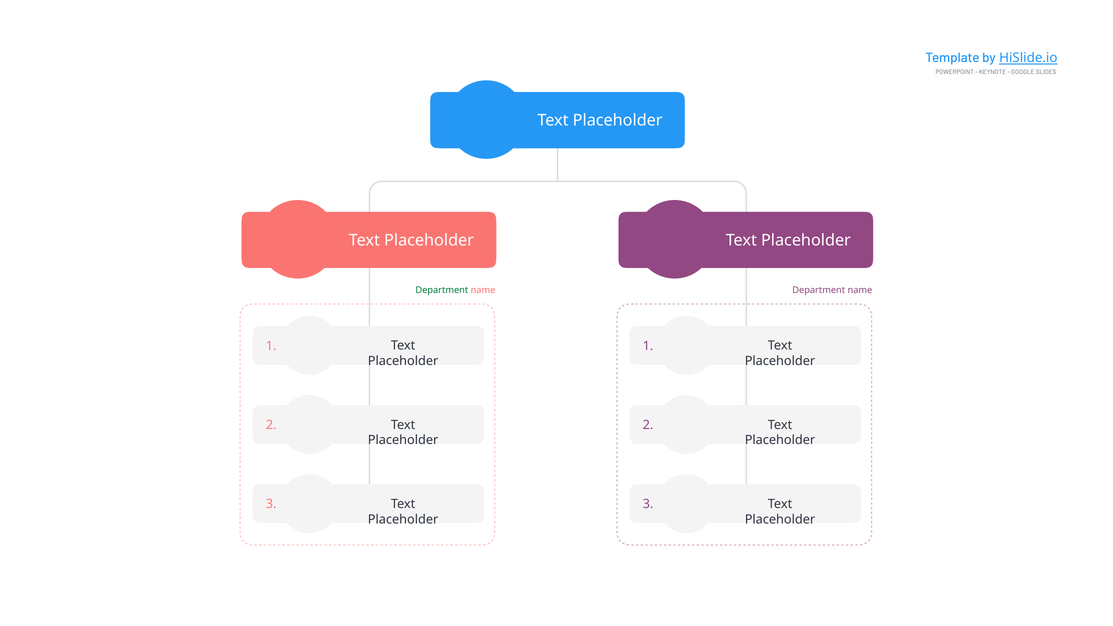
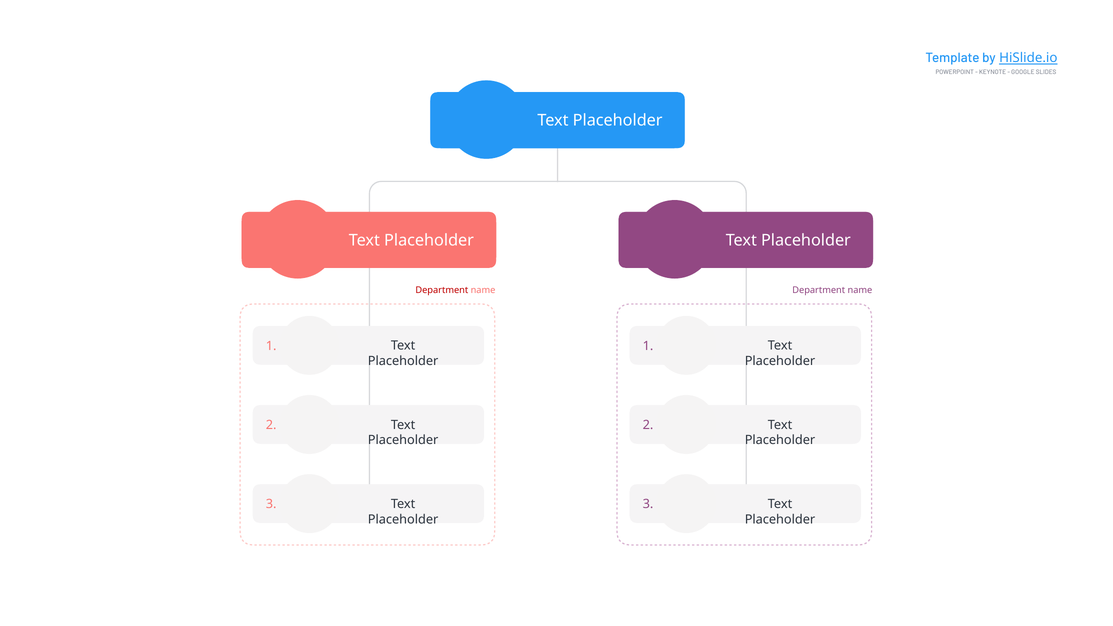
Department at (442, 290) colour: green -> red
